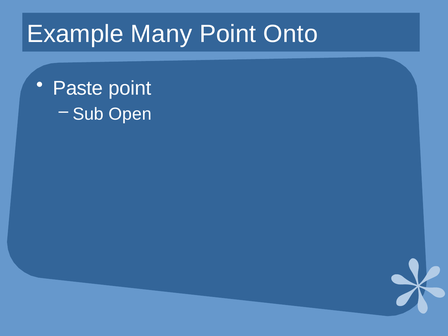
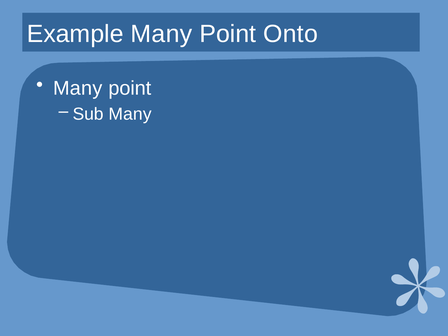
Paste at (78, 88): Paste -> Many
Sub Open: Open -> Many
